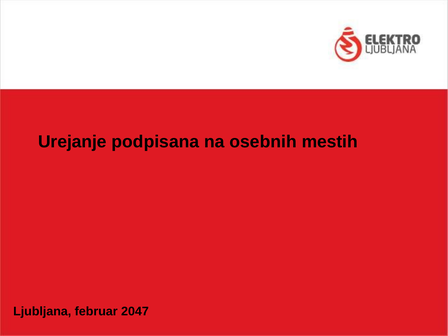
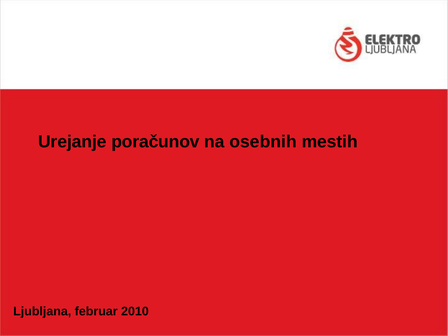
podpisana: podpisana -> poračunov
2047: 2047 -> 2010
